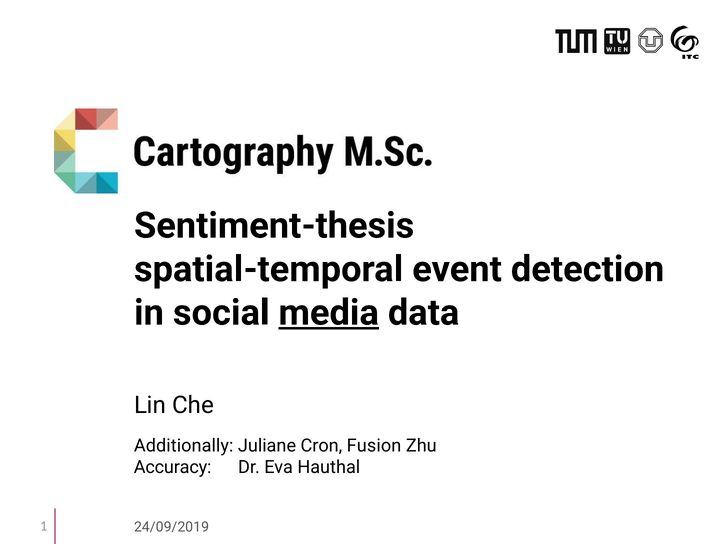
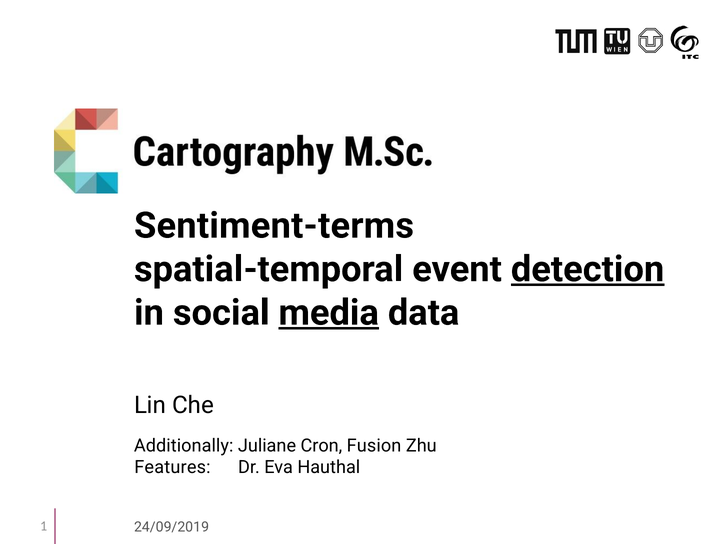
Sentiment-thesis: Sentiment-thesis -> Sentiment-terms
detection underline: none -> present
Accuracy: Accuracy -> Features
